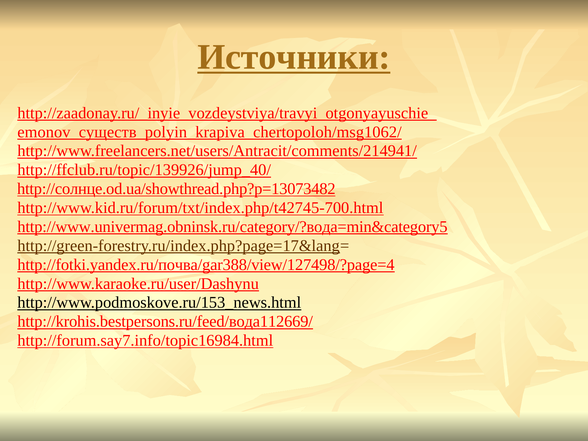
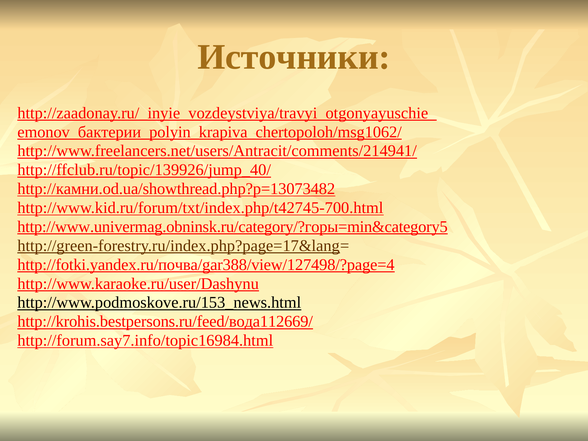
Источники underline: present -> none
emonov_существ_polyin_krapiva_chertopoloh/msg1062/: emonov_существ_polyin_krapiva_chertopoloh/msg1062/ -> emonov_бактерии_polyin_krapiva_chertopoloh/msg1062/
http://солнце.od.ua/showthread.php?p=13073482: http://солнце.od.ua/showthread.php?p=13073482 -> http://камни.od.ua/showthread.php?p=13073482
http://www.univermag.obninsk.ru/category/?вода=min&category5: http://www.univermag.obninsk.ru/category/?вода=min&category5 -> http://www.univermag.obninsk.ru/category/?горы=min&category5
